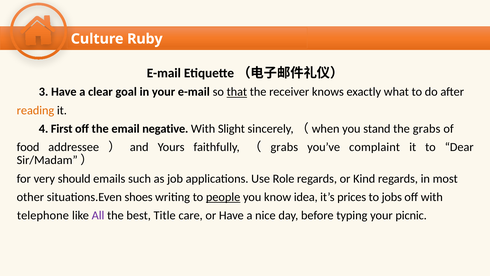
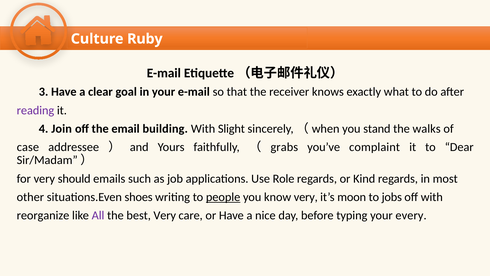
that underline: present -> none
reading colour: orange -> purple
First: First -> Join
negative: negative -> building
the grabs: grabs -> walks
food: food -> case
know idea: idea -> very
prices: prices -> moon
telephone: telephone -> reorganize
best Title: Title -> Very
picnic: picnic -> every
